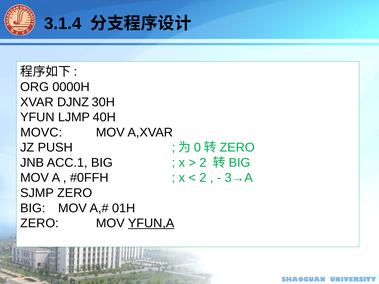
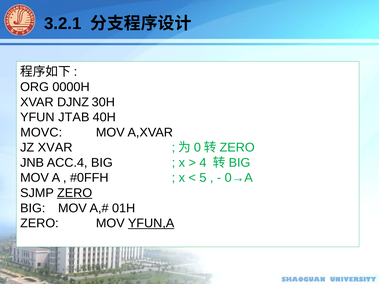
3.1.4: 3.1.4 -> 3.2.1
LJMP: LJMP -> JTAB
JZ PUSH: PUSH -> XVAR
ACC.1: ACC.1 -> ACC.4
2 at (203, 163): 2 -> 4
2 at (203, 178): 2 -> 5
3→A: 3→A -> 0→A
ZERO at (75, 193) underline: none -> present
